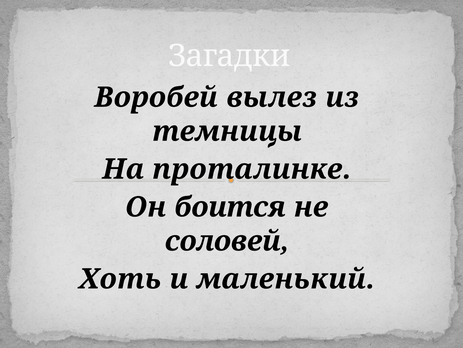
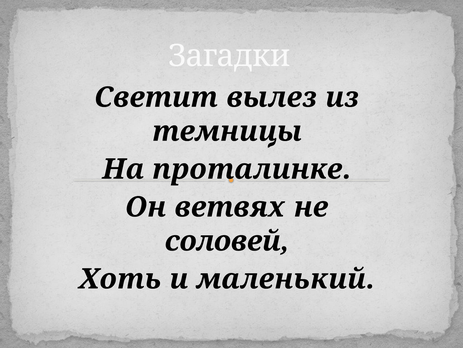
Воробей: Воробей -> Светит
боится: боится -> ветвях
